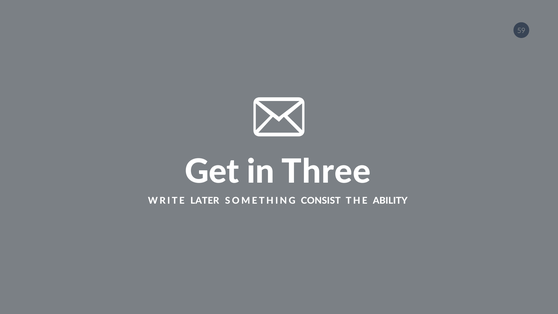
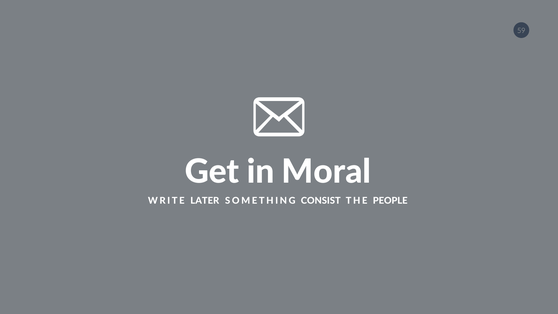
Three: Three -> Moral
ABILITY: ABILITY -> PEOPLE
